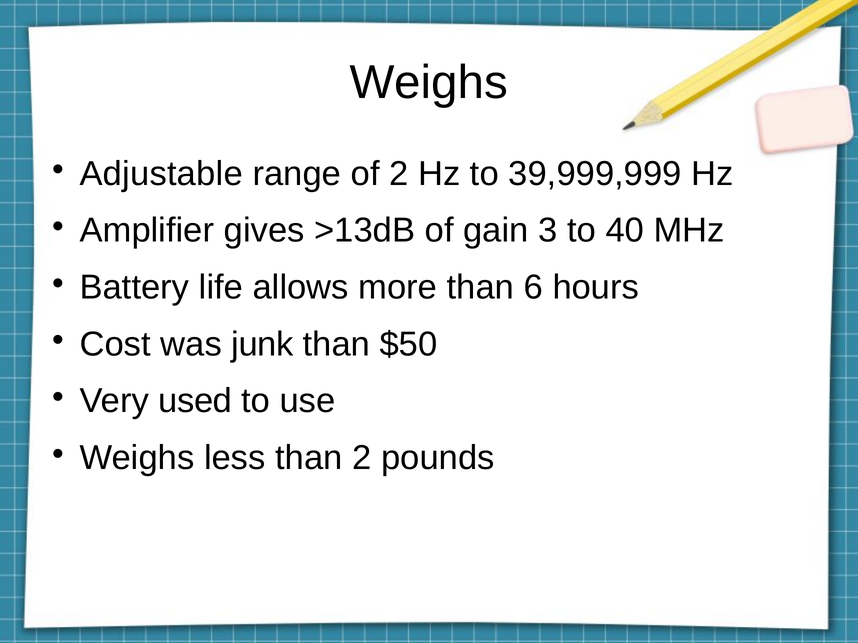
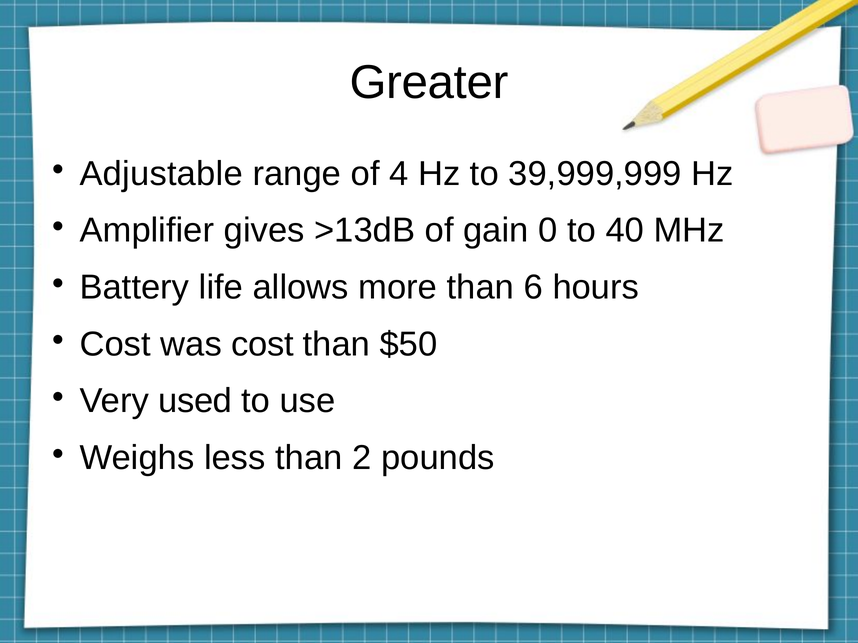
Weighs at (429, 83): Weighs -> Greater
of 2: 2 -> 4
3: 3 -> 0
was junk: junk -> cost
